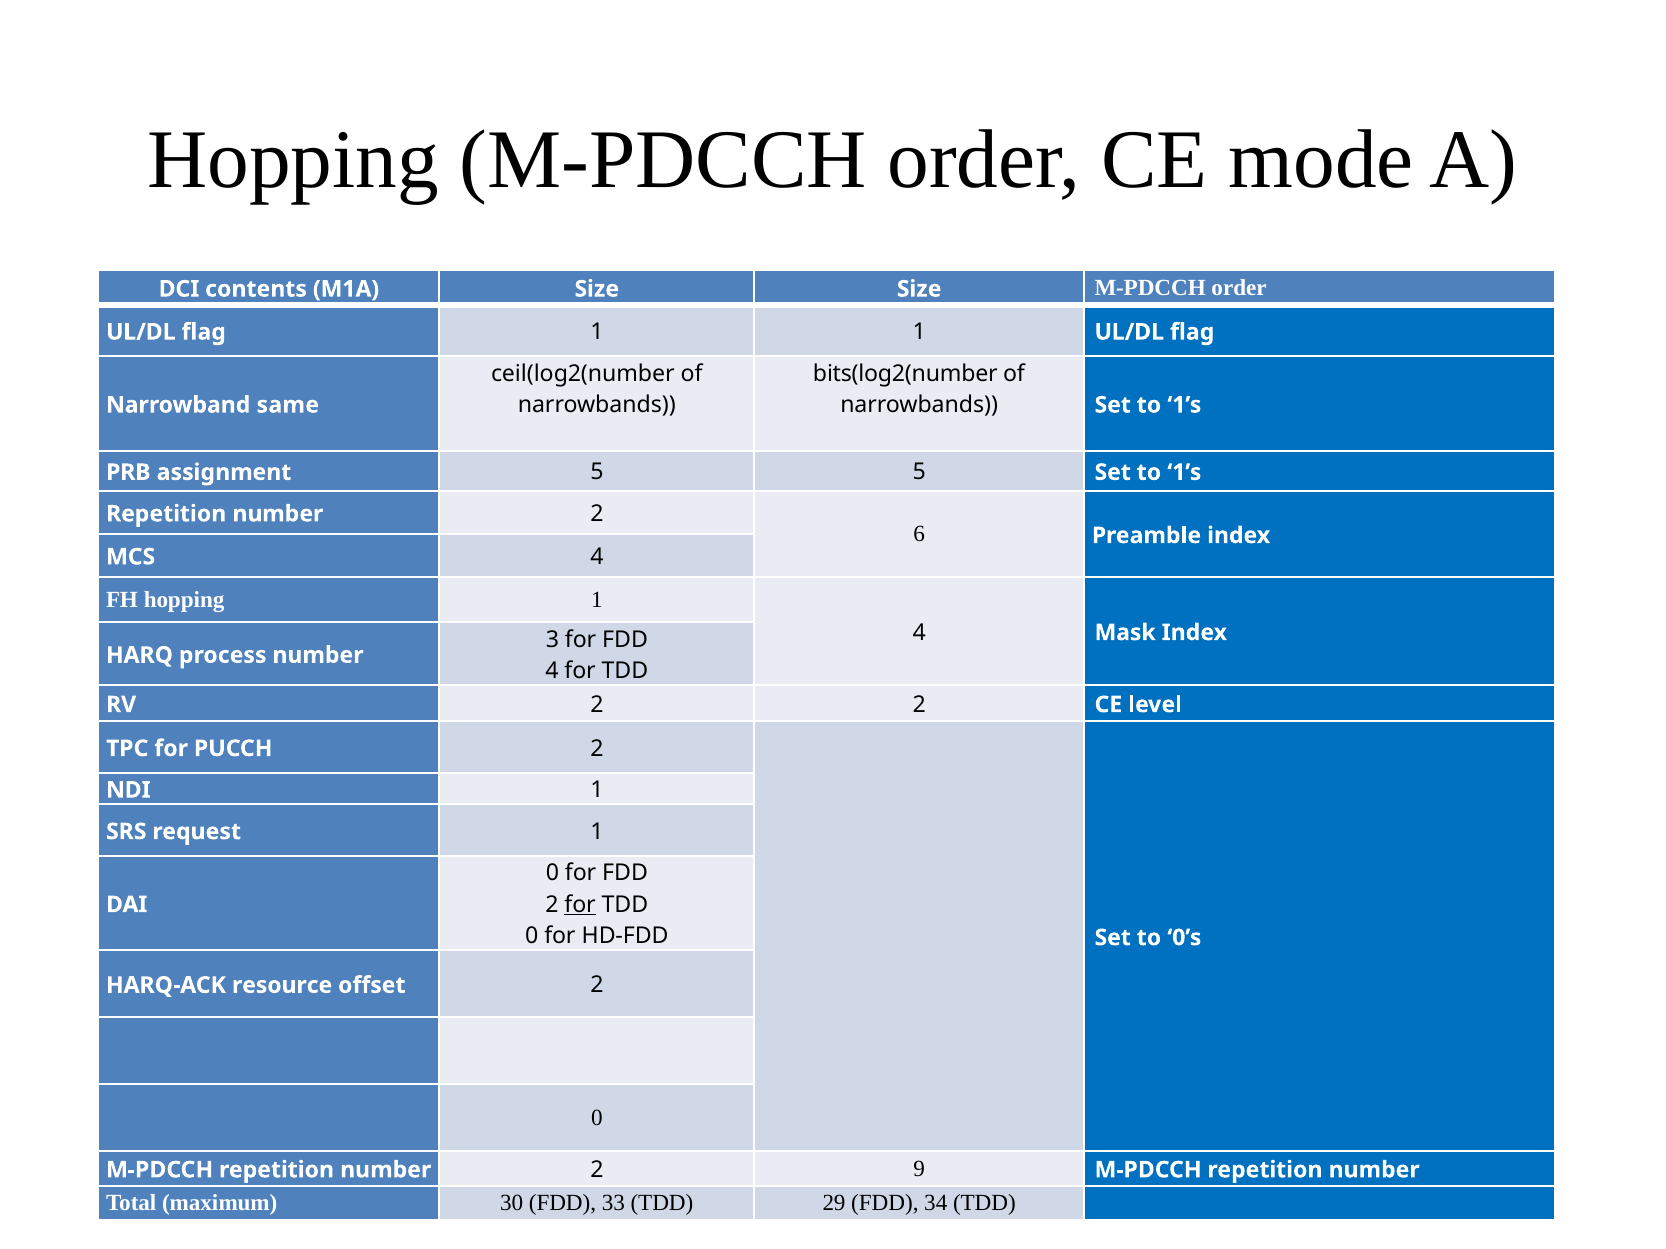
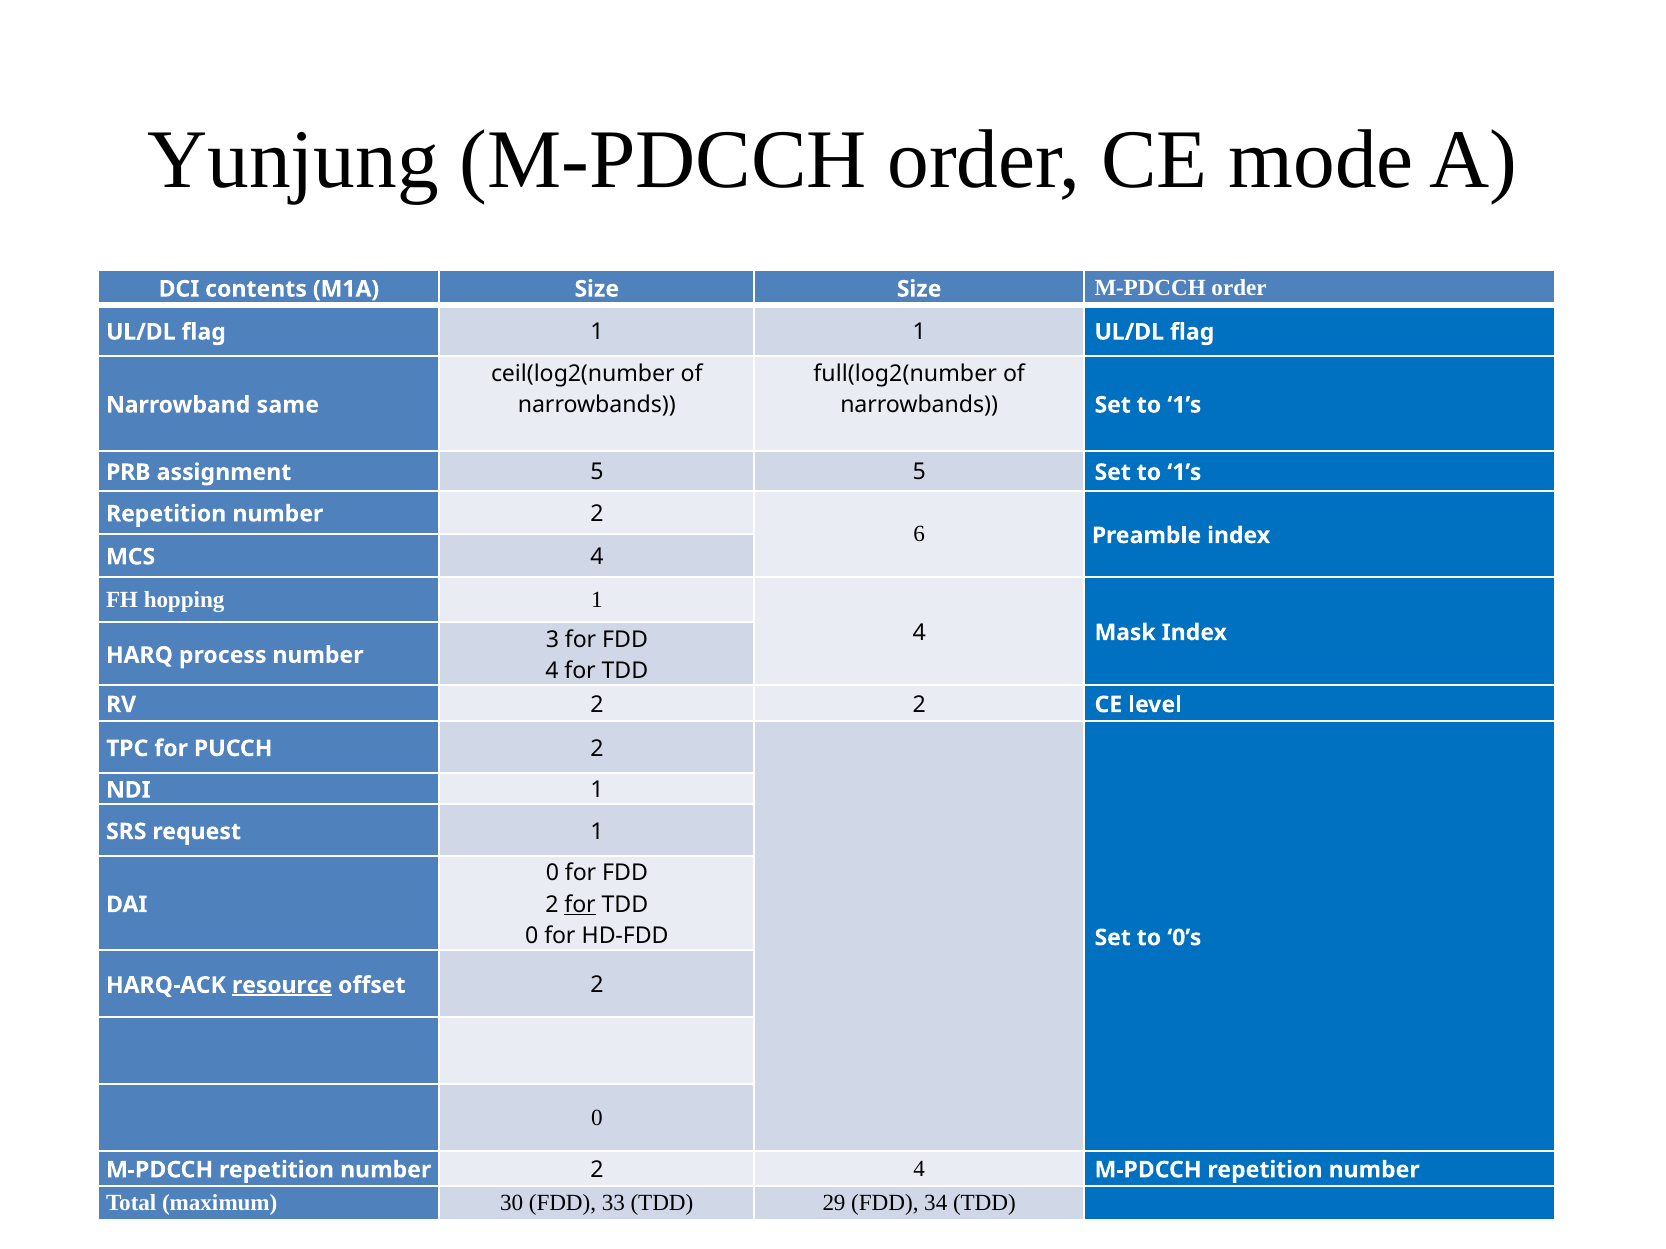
Hopping at (293, 160): Hopping -> Yunjung
bits(log2(number: bits(log2(number -> full(log2(number
resource underline: none -> present
2 9: 9 -> 4
